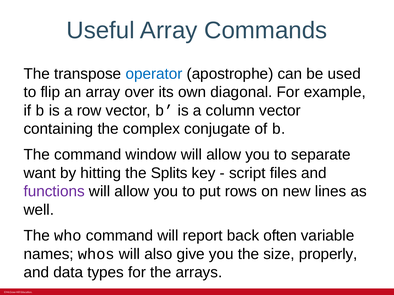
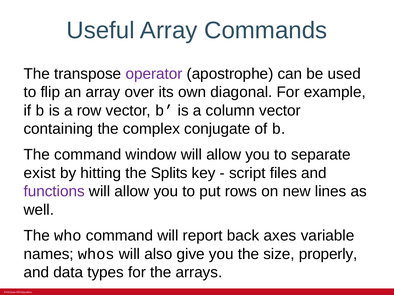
operator colour: blue -> purple
want: want -> exist
often: often -> axes
